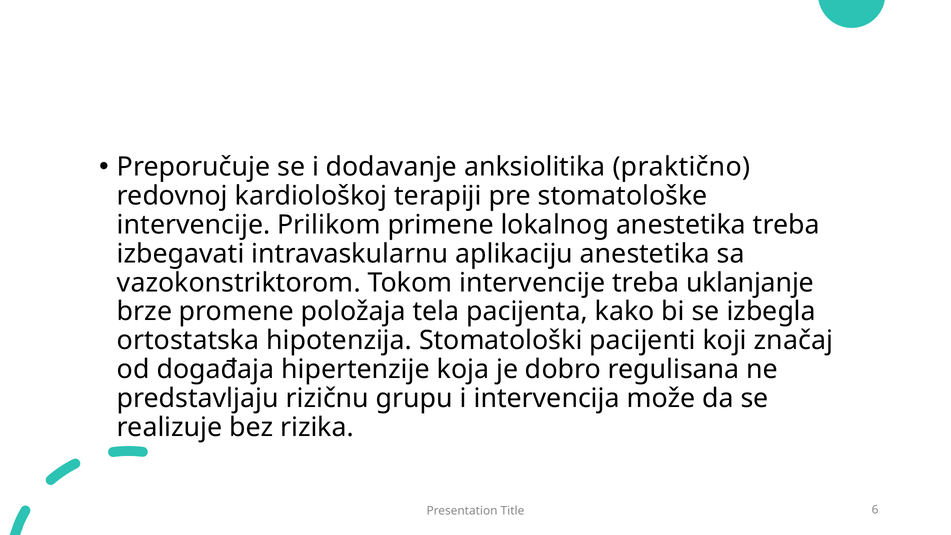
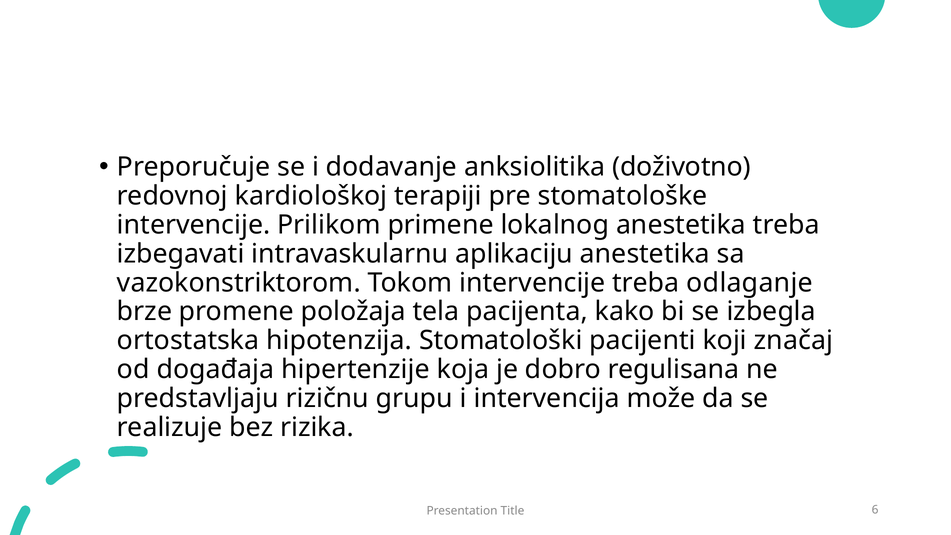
praktično: praktično -> doživotno
uklanjanje: uklanjanje -> odlaganje
